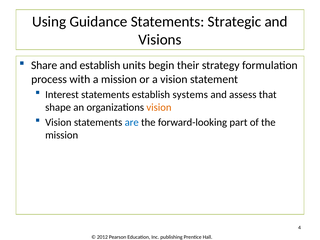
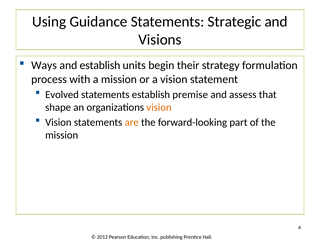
Share: Share -> Ways
Interest: Interest -> Evolved
systems: systems -> premise
are colour: blue -> orange
